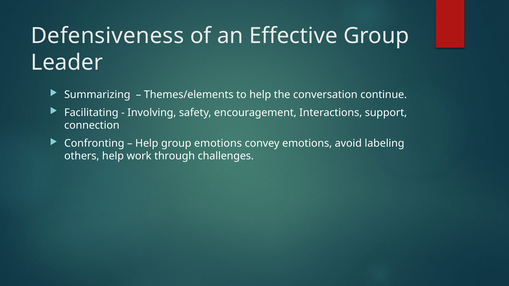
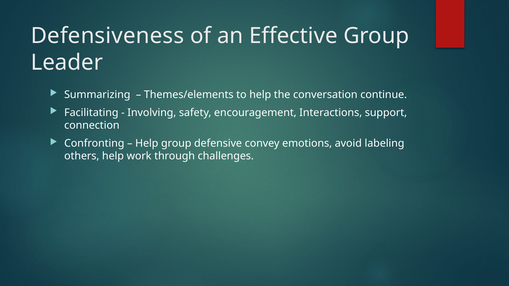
group emotions: emotions -> defensive
